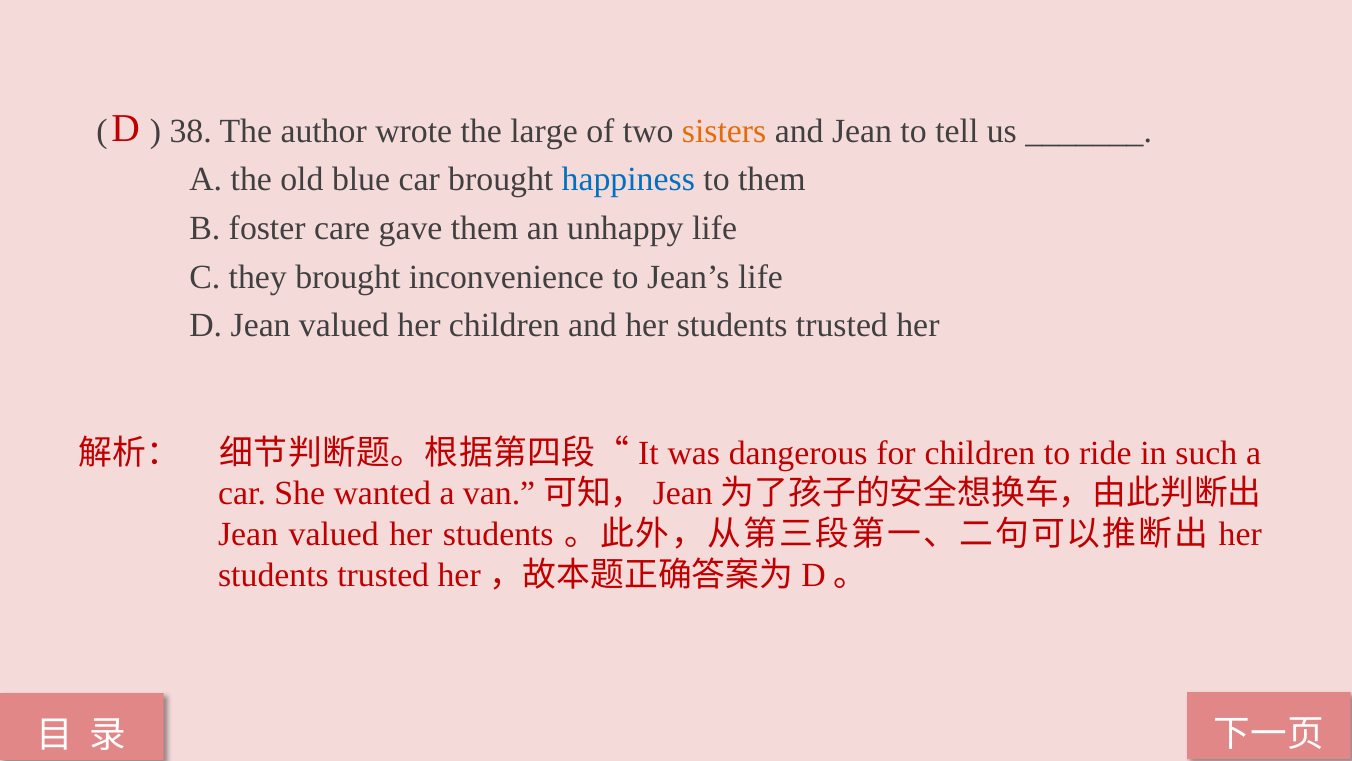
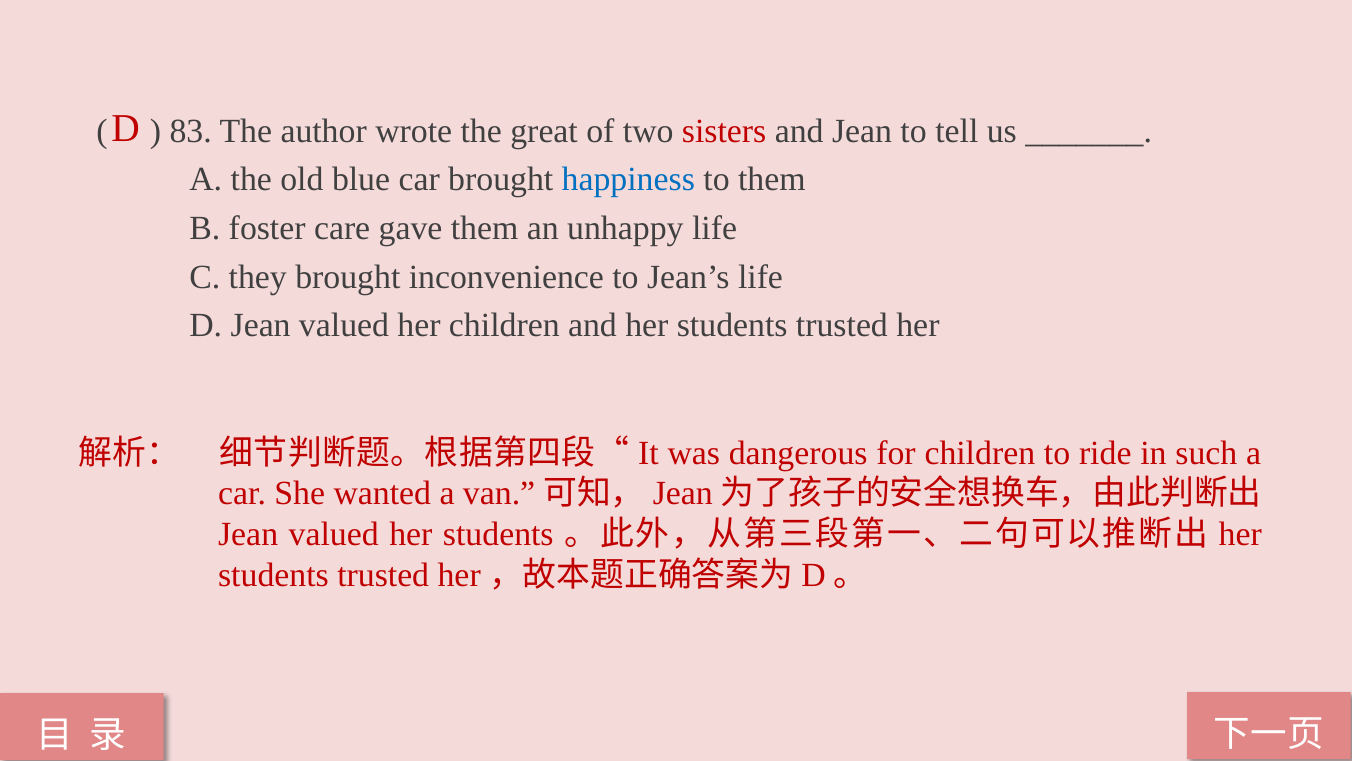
38: 38 -> 83
large: large -> great
sisters colour: orange -> red
